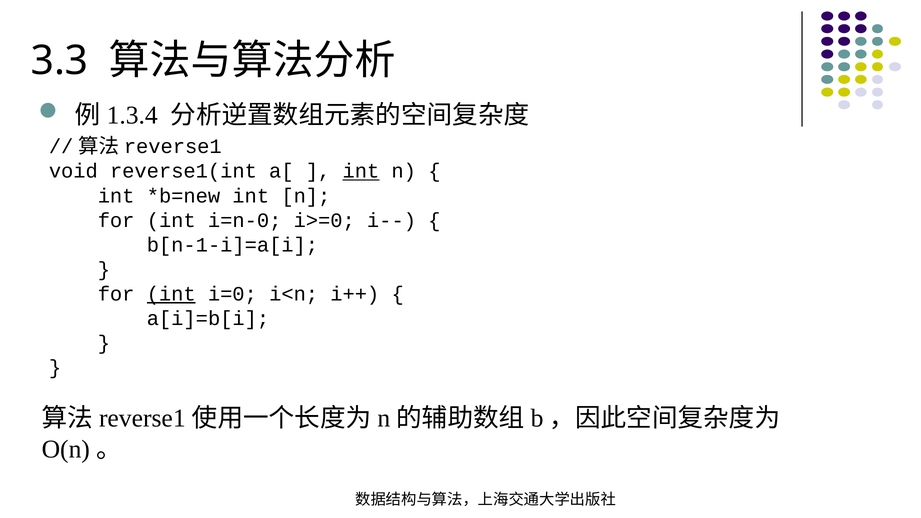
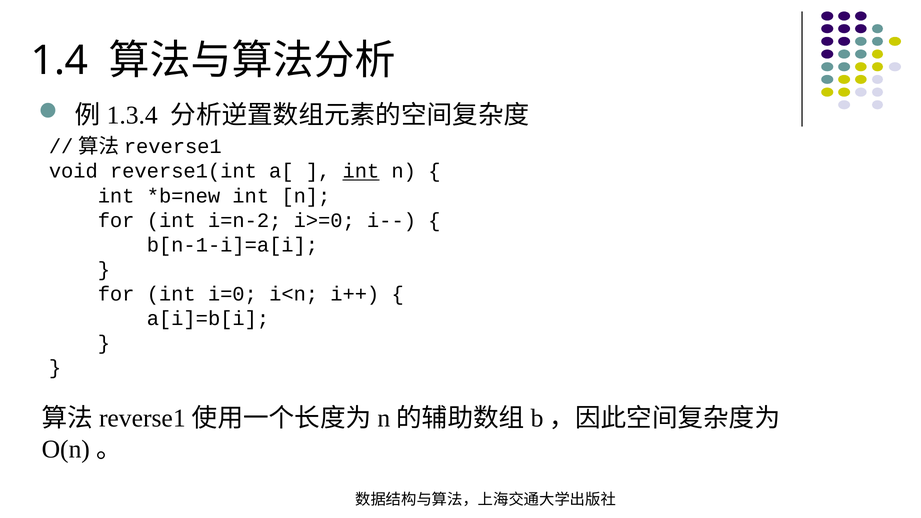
3.3: 3.3 -> 1.4
i=n-0: i=n-0 -> i=n-2
int at (171, 294) underline: present -> none
